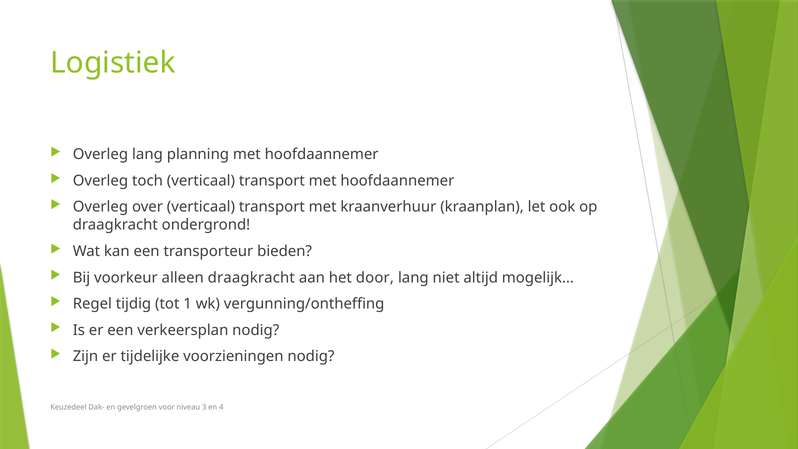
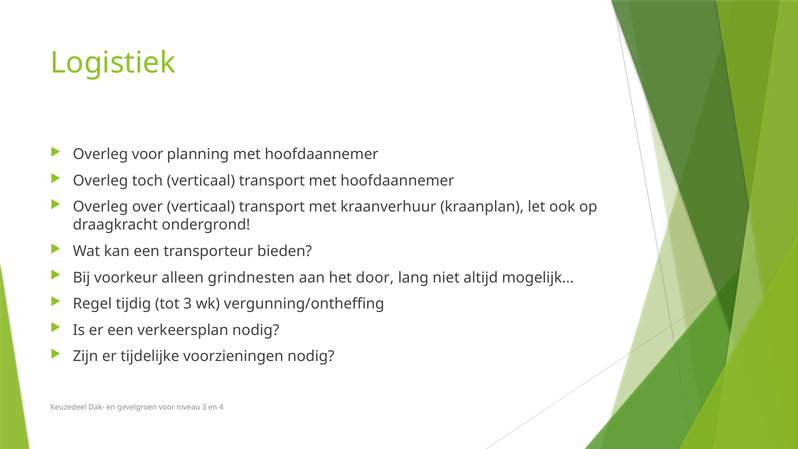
Overleg lang: lang -> voor
alleen draagkracht: draagkracht -> grindnesten
tot 1: 1 -> 3
